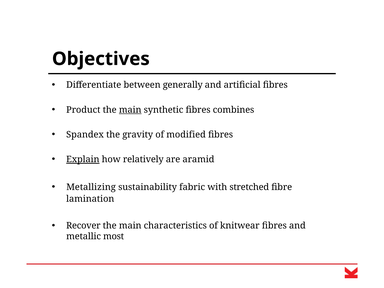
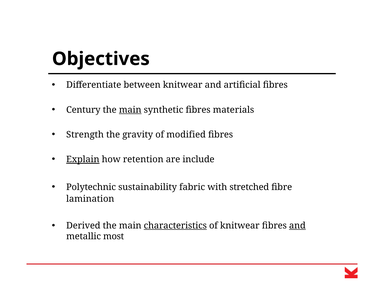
between generally: generally -> knitwear
Product: Product -> Century
combines: combines -> materials
Spandex: Spandex -> Strength
relatively: relatively -> retention
aramid: aramid -> include
Metallizing: Metallizing -> Polytechnic
Recover: Recover -> Derived
characteristics underline: none -> present
and at (297, 226) underline: none -> present
